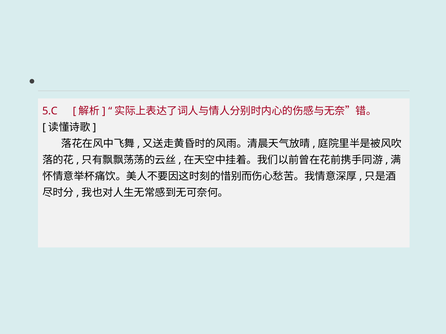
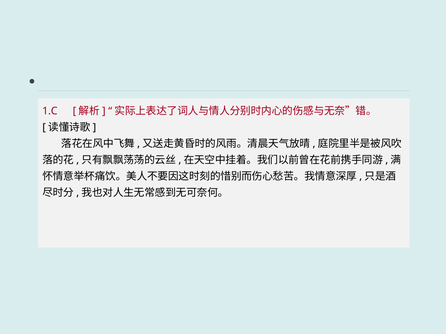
5.C: 5.C -> 1.C
